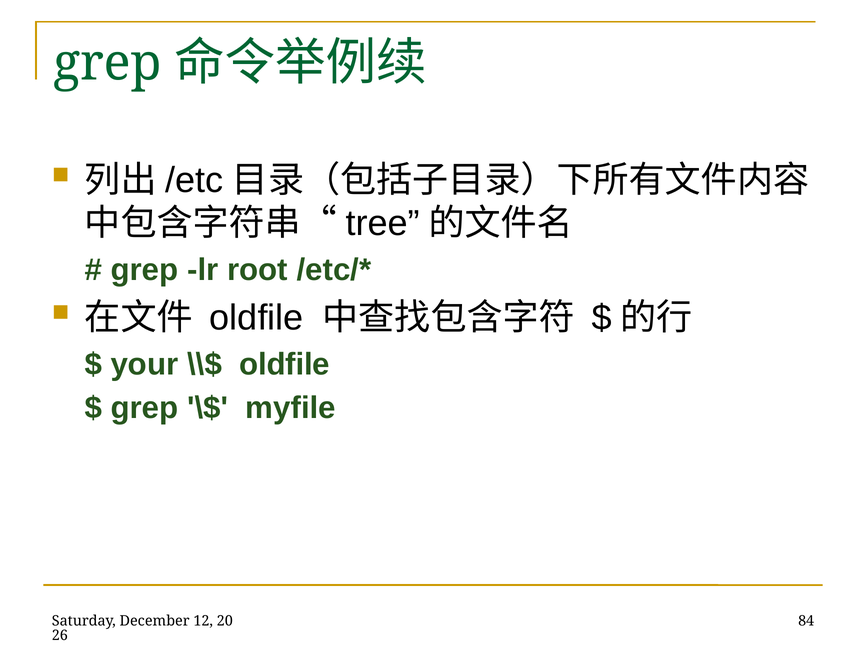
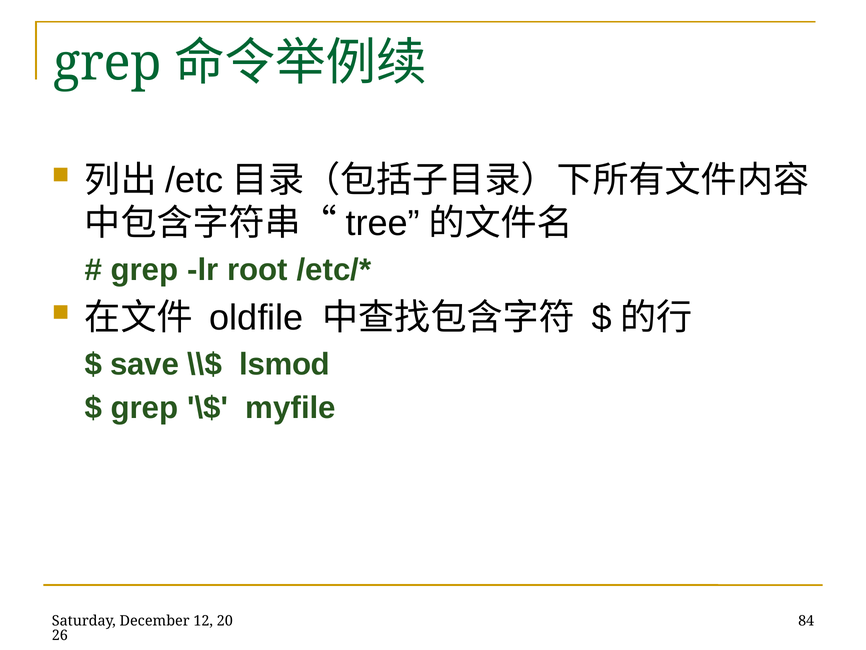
your: your -> save
oldfile at (285, 364): oldfile -> lsmod
